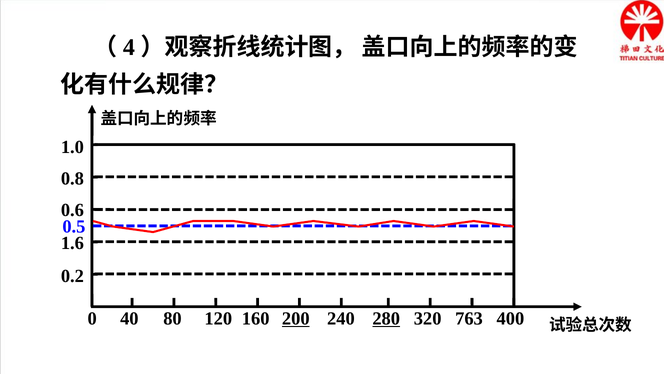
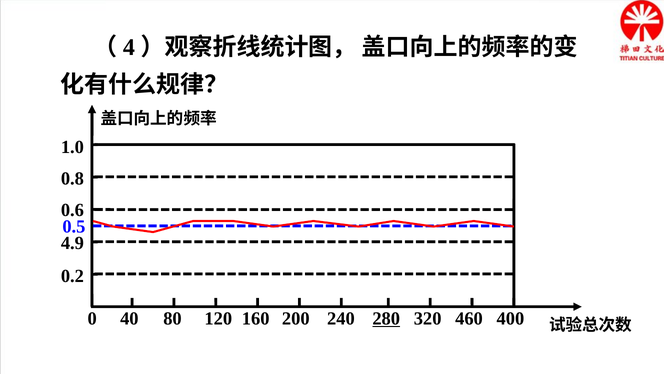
1.6: 1.6 -> 4.9
200 underline: present -> none
763: 763 -> 460
